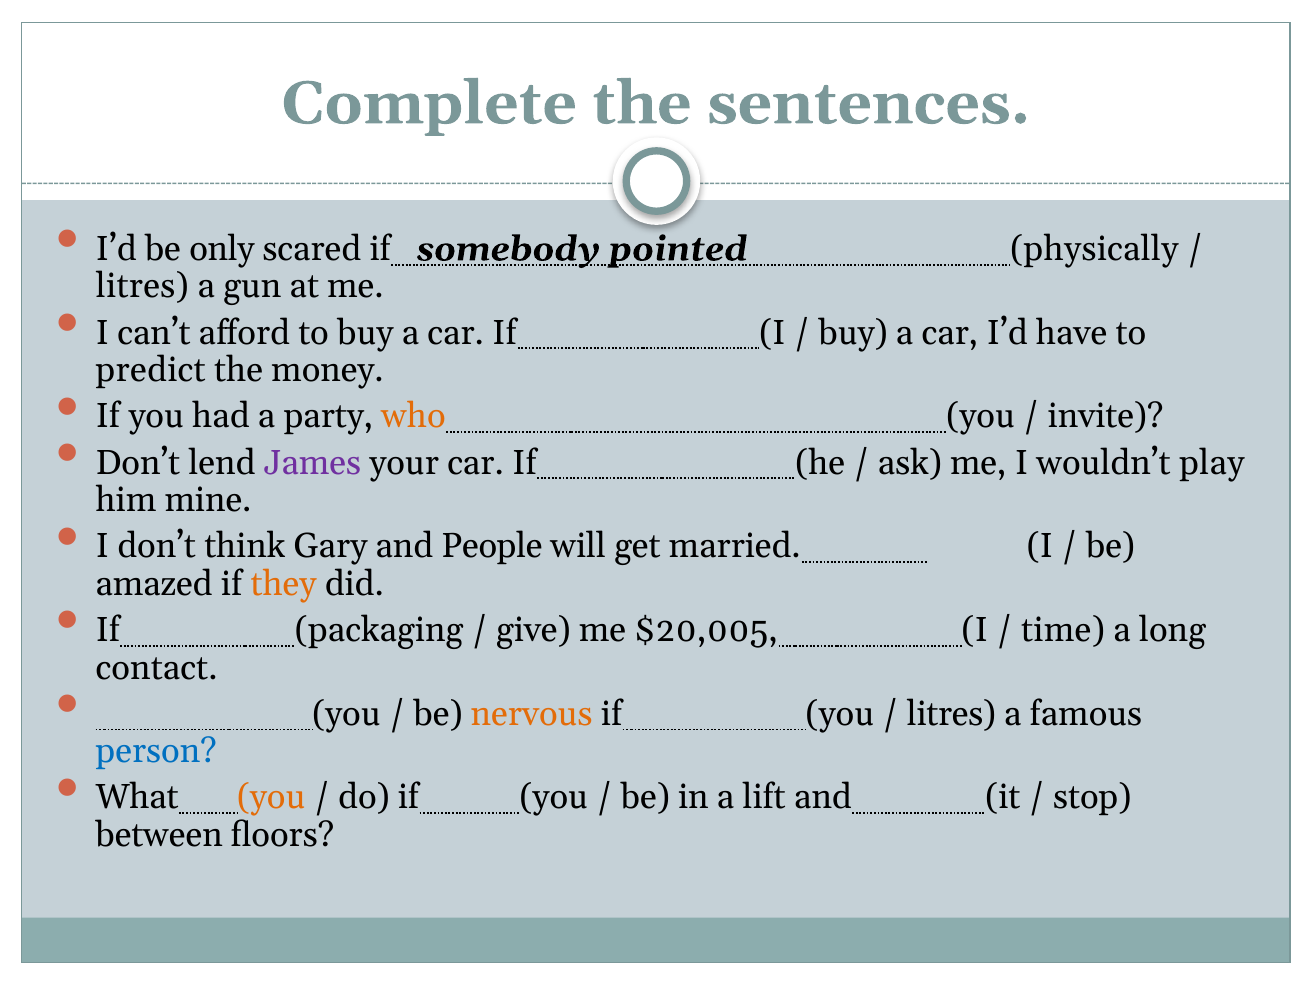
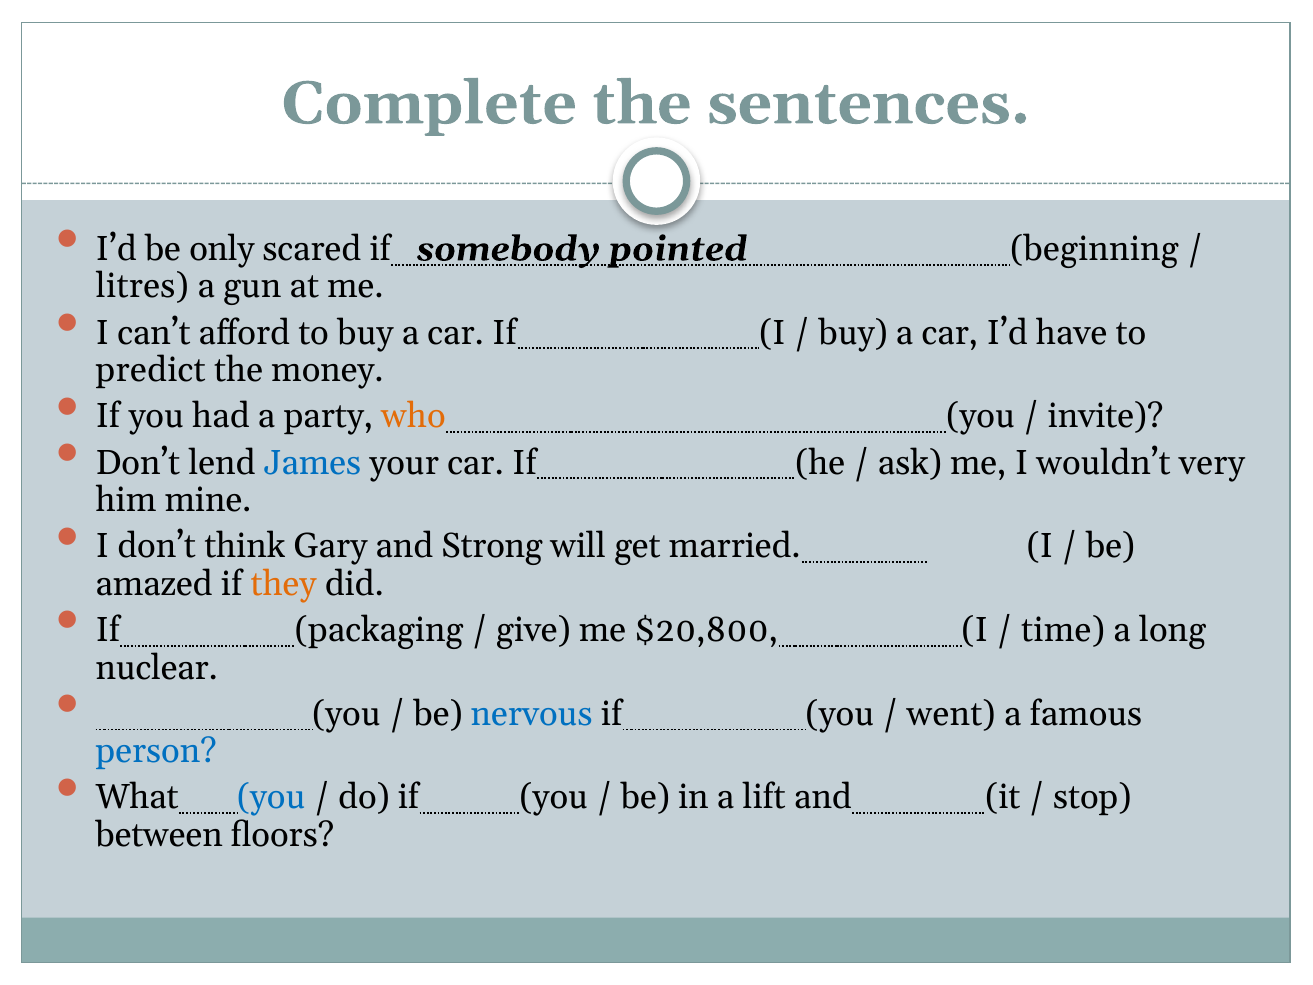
physically: physically -> beginning
James colour: purple -> blue
play: play -> very
People: People -> Strong
$20,005: $20,005 -> $20,800
contact: contact -> nuclear
nervous colour: orange -> blue
litres at (951, 714): litres -> went
you at (271, 797) colour: orange -> blue
